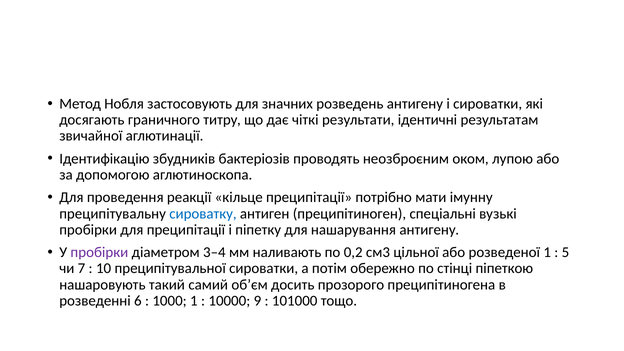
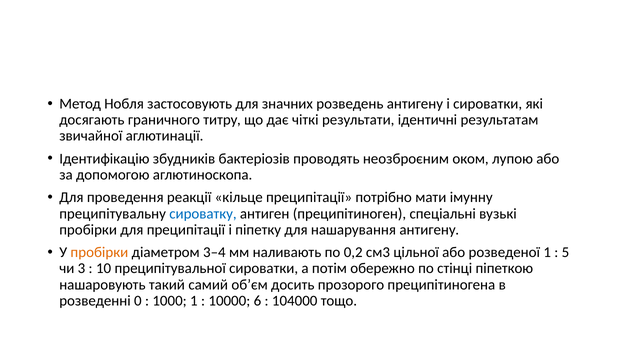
пробірки at (99, 252) colour: purple -> orange
7: 7 -> 3
6: 6 -> 0
9: 9 -> 6
101000: 101000 -> 104000
